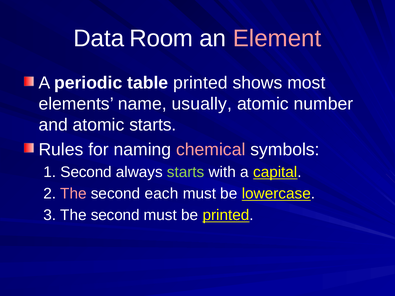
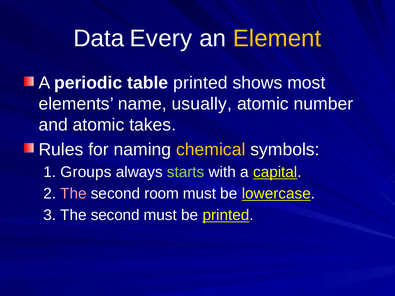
Room: Room -> Every
Element colour: pink -> yellow
atomic starts: starts -> takes
chemical colour: pink -> yellow
1 Second: Second -> Groups
each: each -> room
